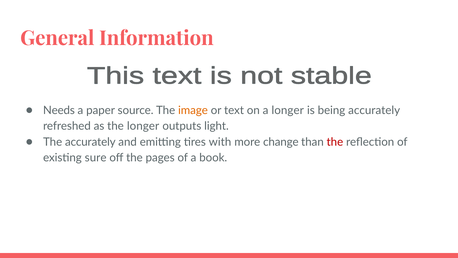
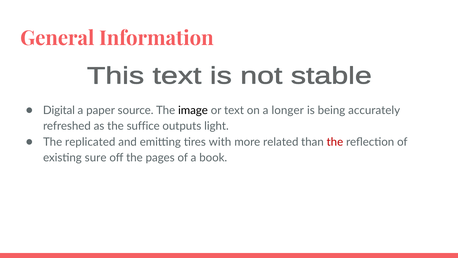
Needs: Needs -> Digital
image colour: orange -> black
the longer: longer -> suffice
The accurately: accurately -> replicated
change: change -> related
